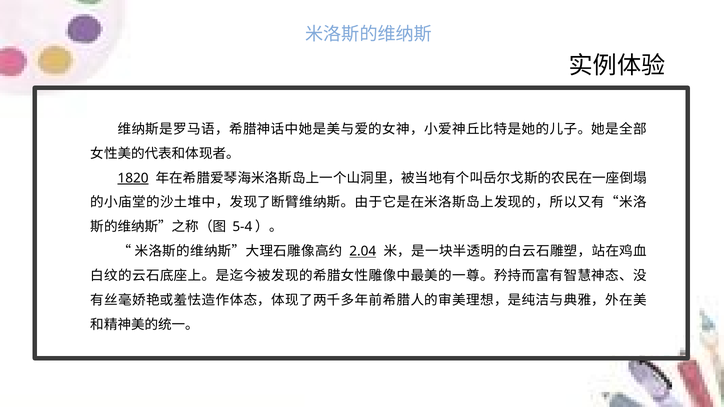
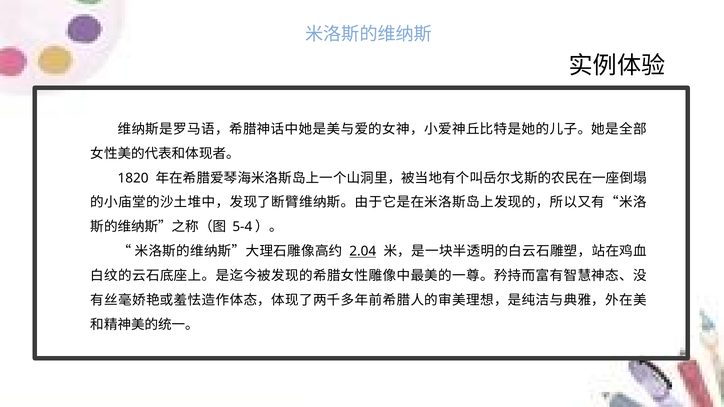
1820 underline: present -> none
